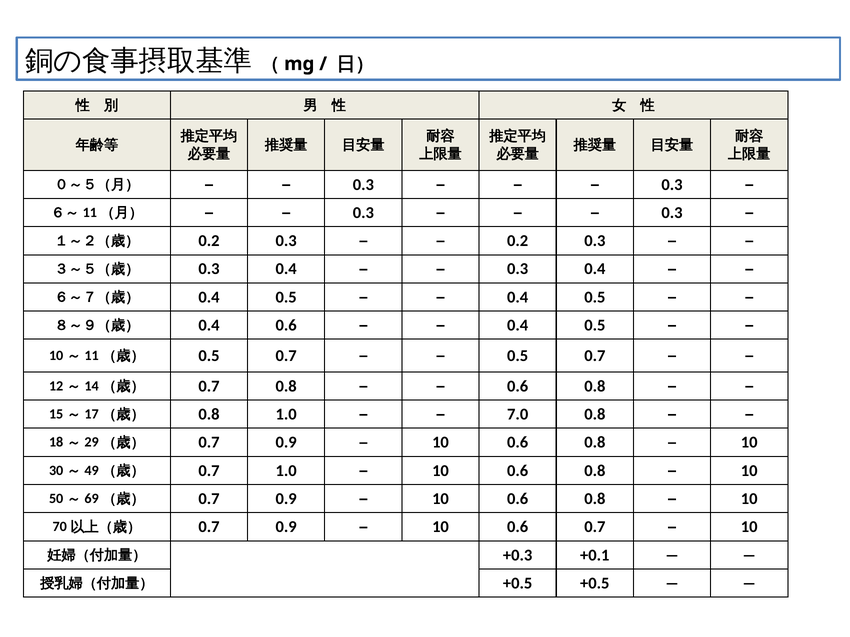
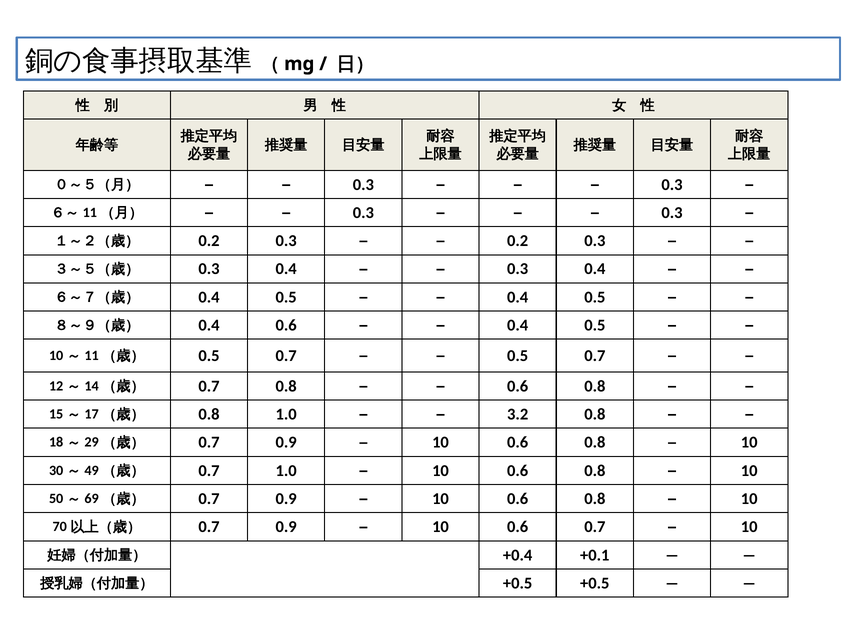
7.0: 7.0 -> 3.2
+0.3: +0.3 -> +0.4
